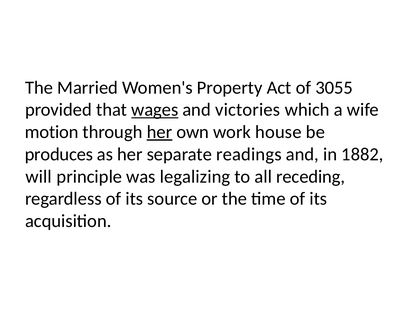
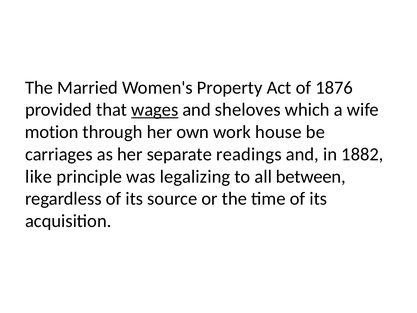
3055: 3055 -> 1876
victories: victories -> sheloves
her at (159, 132) underline: present -> none
produces: produces -> carriages
will: will -> like
receding: receding -> between
